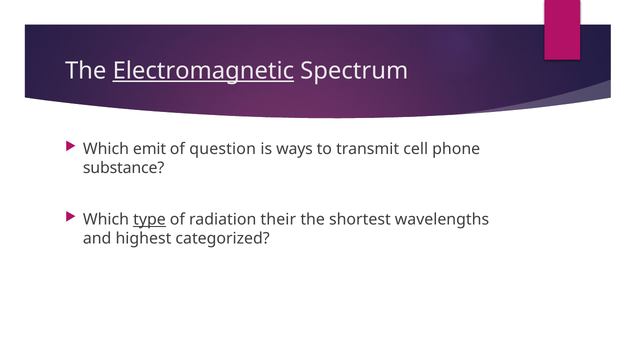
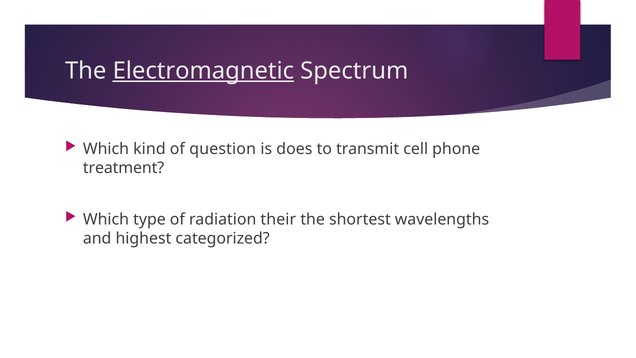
emit: emit -> kind
ways: ways -> does
substance: substance -> treatment
type underline: present -> none
